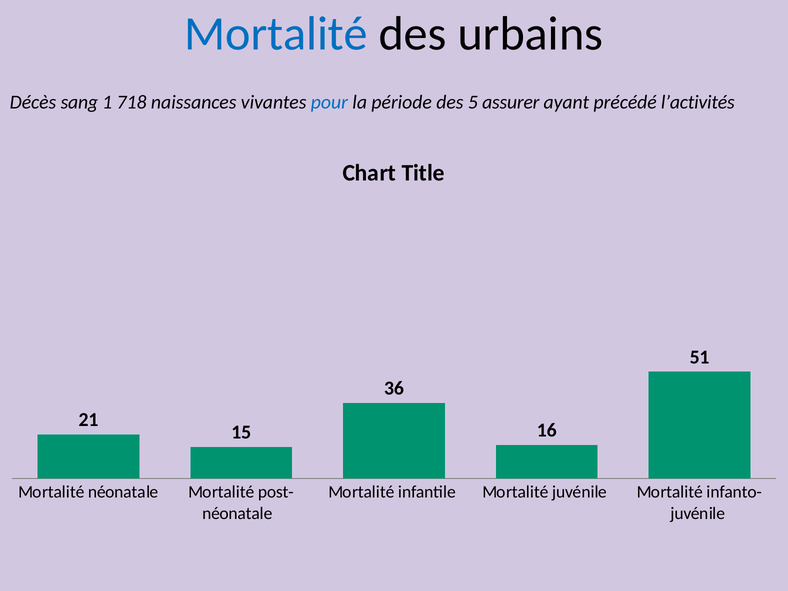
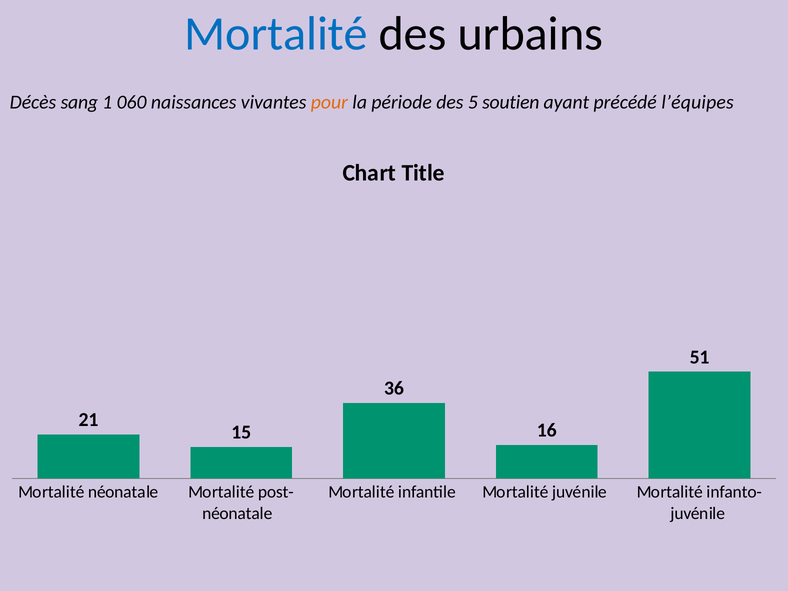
718: 718 -> 060
pour colour: blue -> orange
assurer: assurer -> soutien
l’activités: l’activités -> l’équipes
